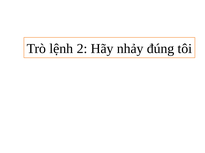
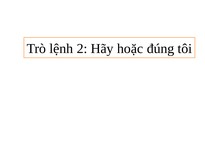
nhảy: nhảy -> hoặc
